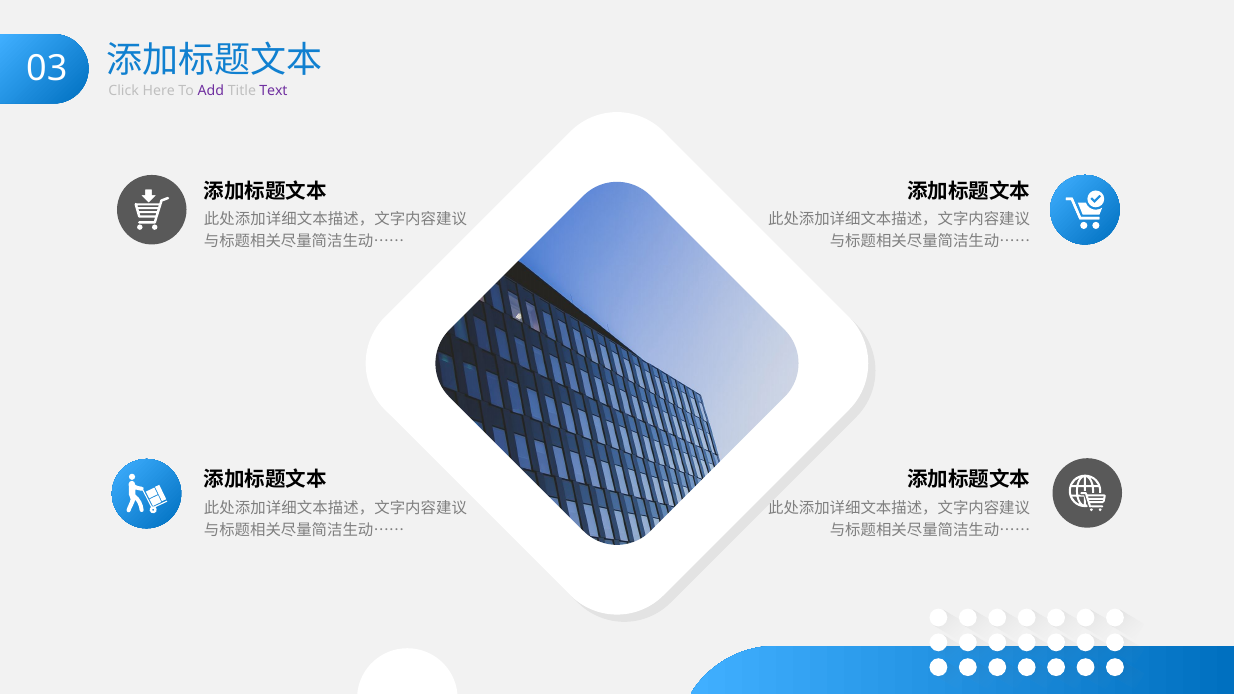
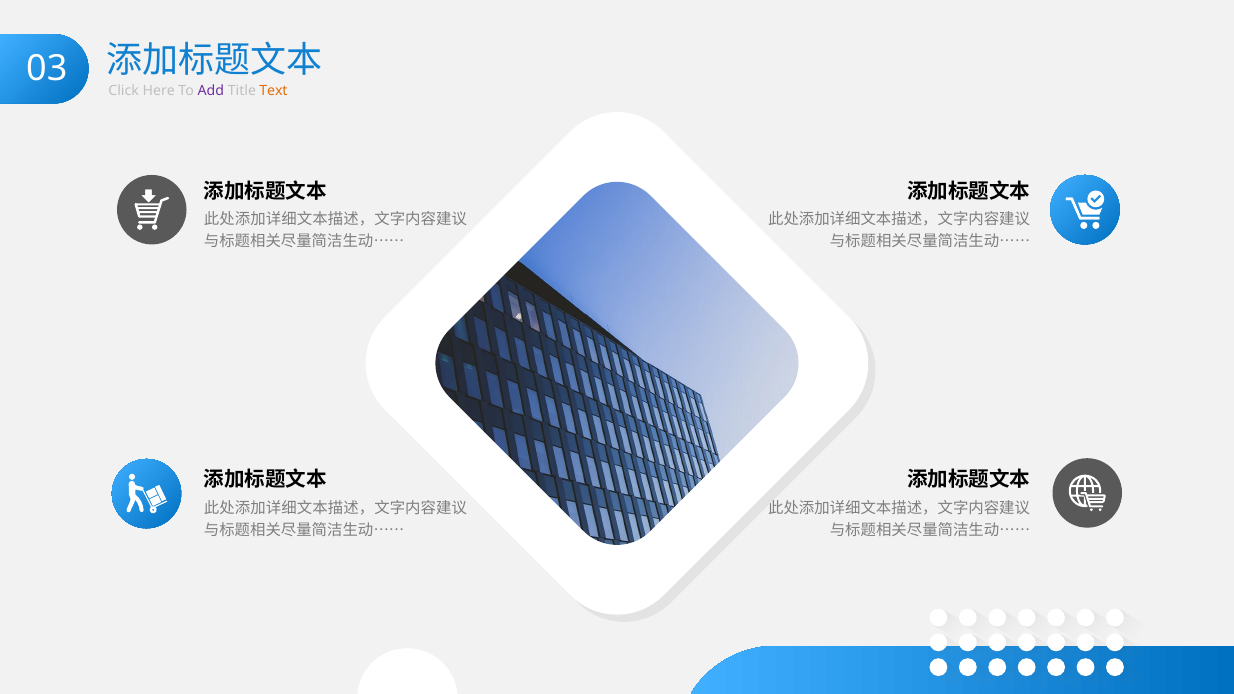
Text colour: purple -> orange
